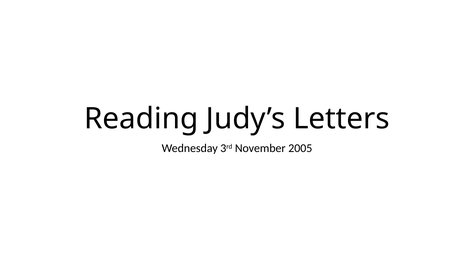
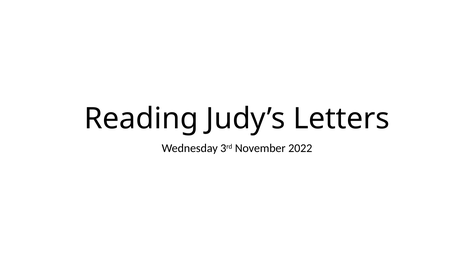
2005: 2005 -> 2022
